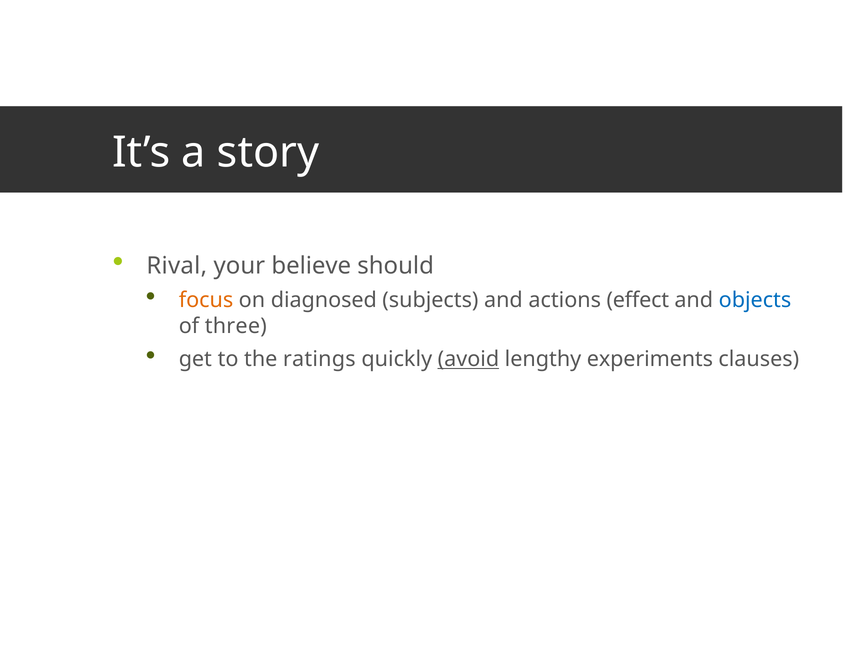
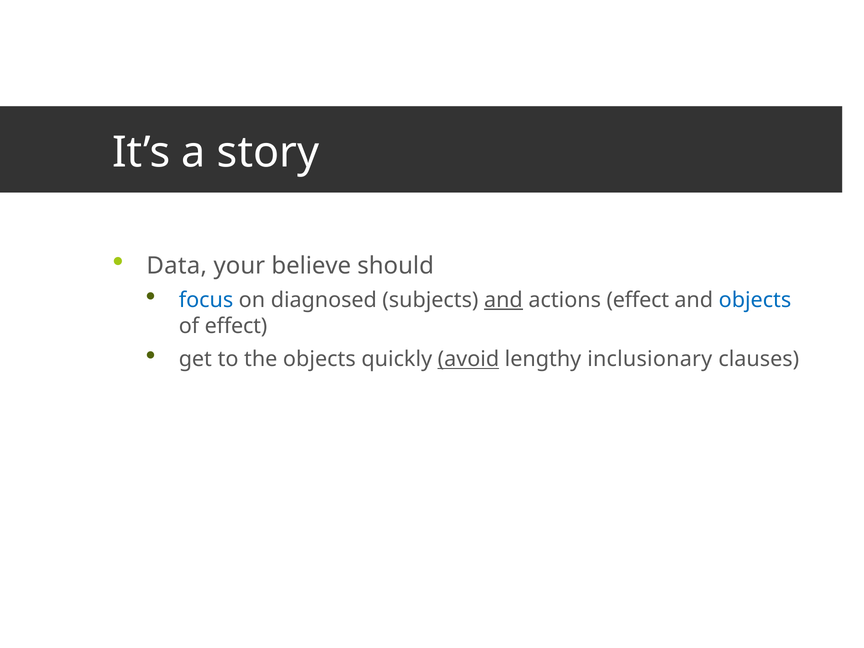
Rival: Rival -> Data
focus colour: orange -> blue
and at (503, 300) underline: none -> present
of three: three -> effect
the ratings: ratings -> objects
experiments: experiments -> inclusionary
